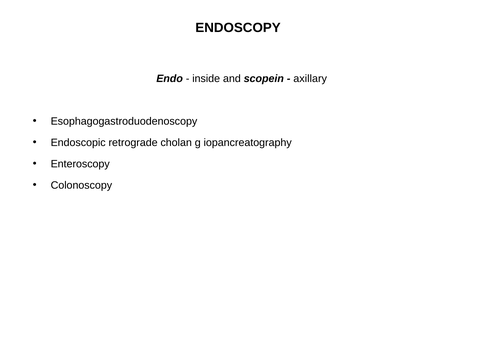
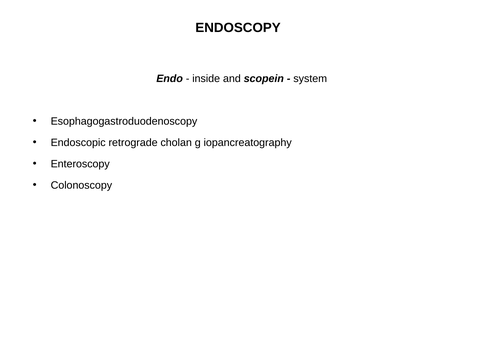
axillary: axillary -> system
